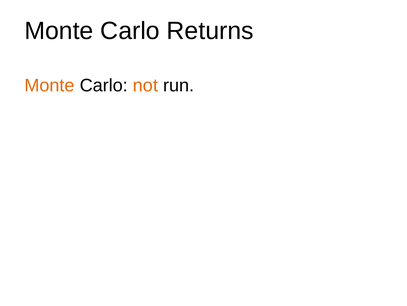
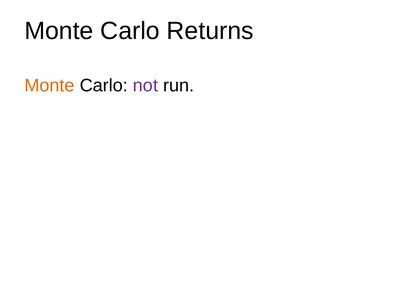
not colour: orange -> purple
